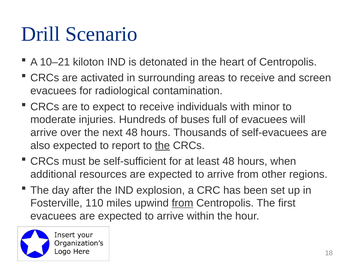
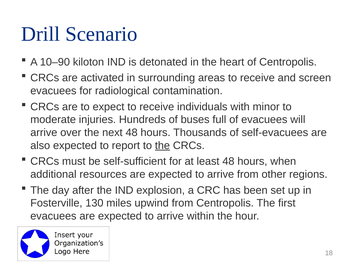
10–21: 10–21 -> 10–90
110: 110 -> 130
from at (183, 204) underline: present -> none
